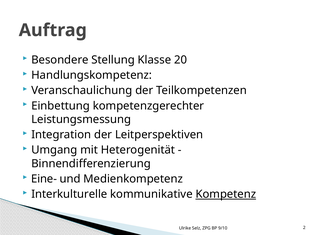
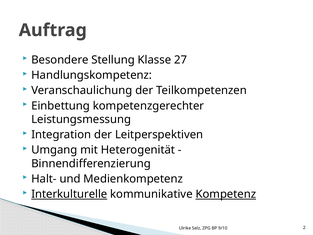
20: 20 -> 27
Eine-: Eine- -> Halt-
Interkulturelle underline: none -> present
